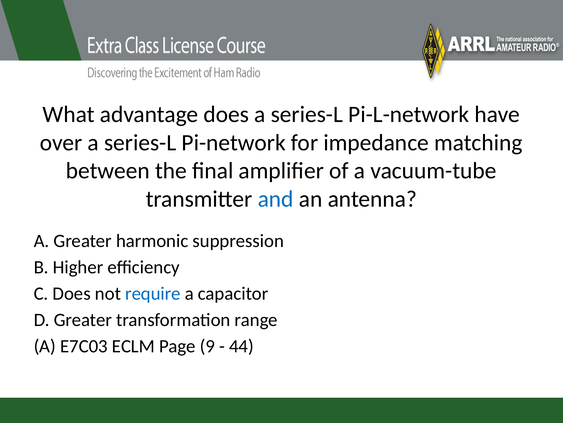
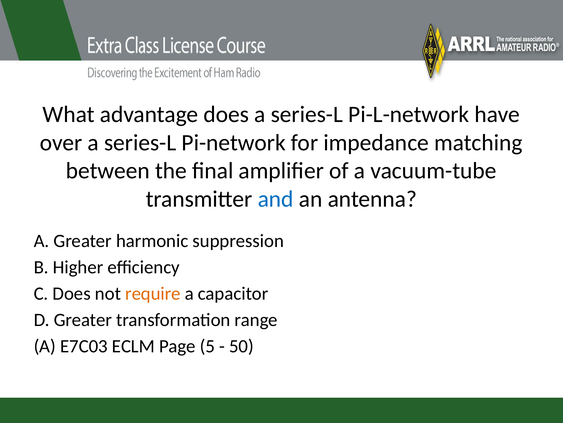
require colour: blue -> orange
9: 9 -> 5
44: 44 -> 50
